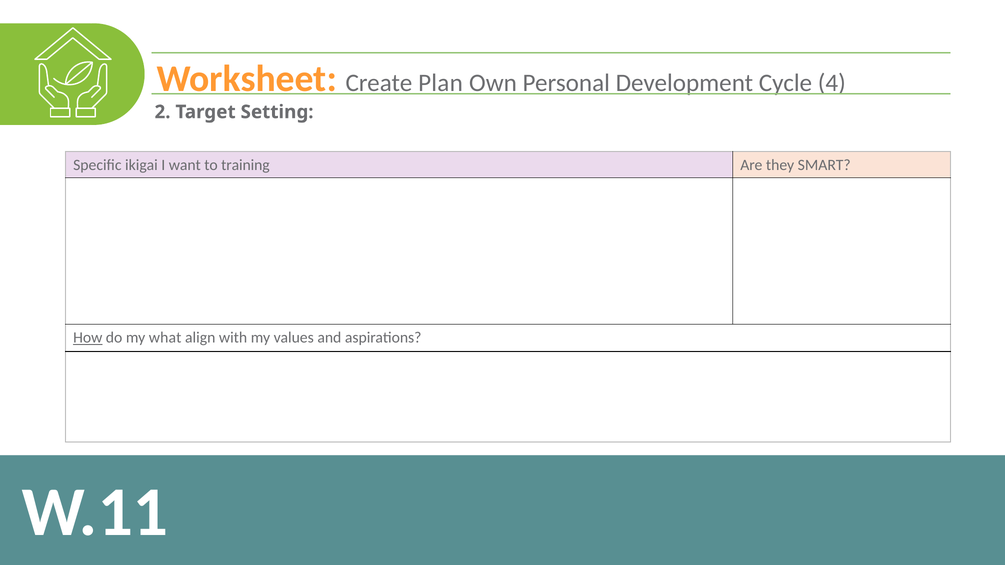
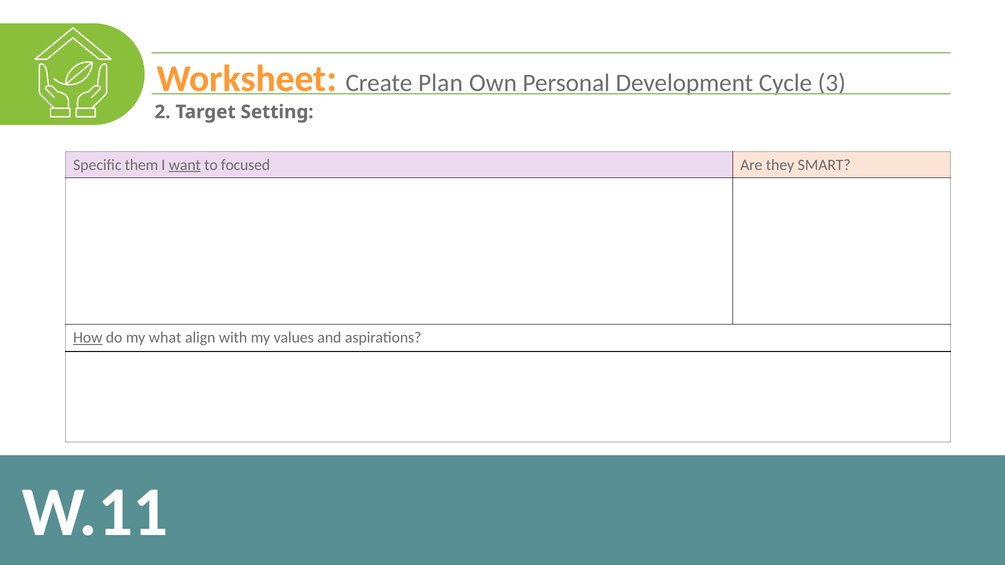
4: 4 -> 3
ikigai: ikigai -> them
want underline: none -> present
training: training -> focused
